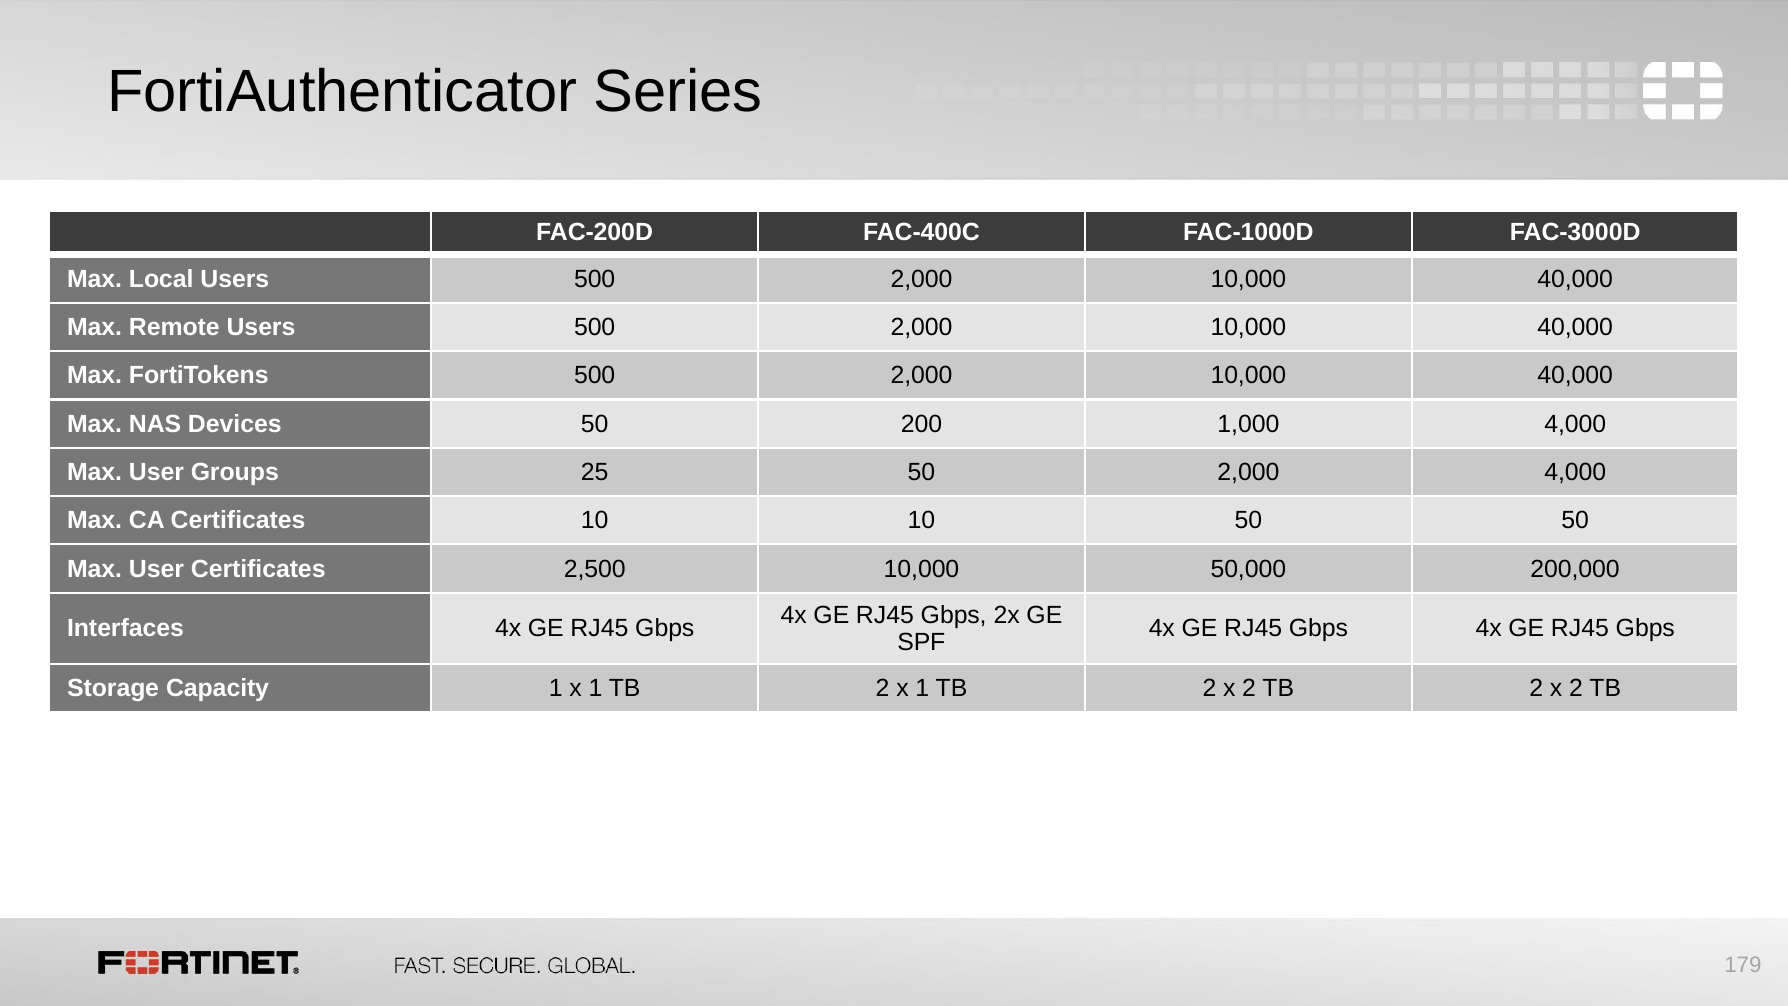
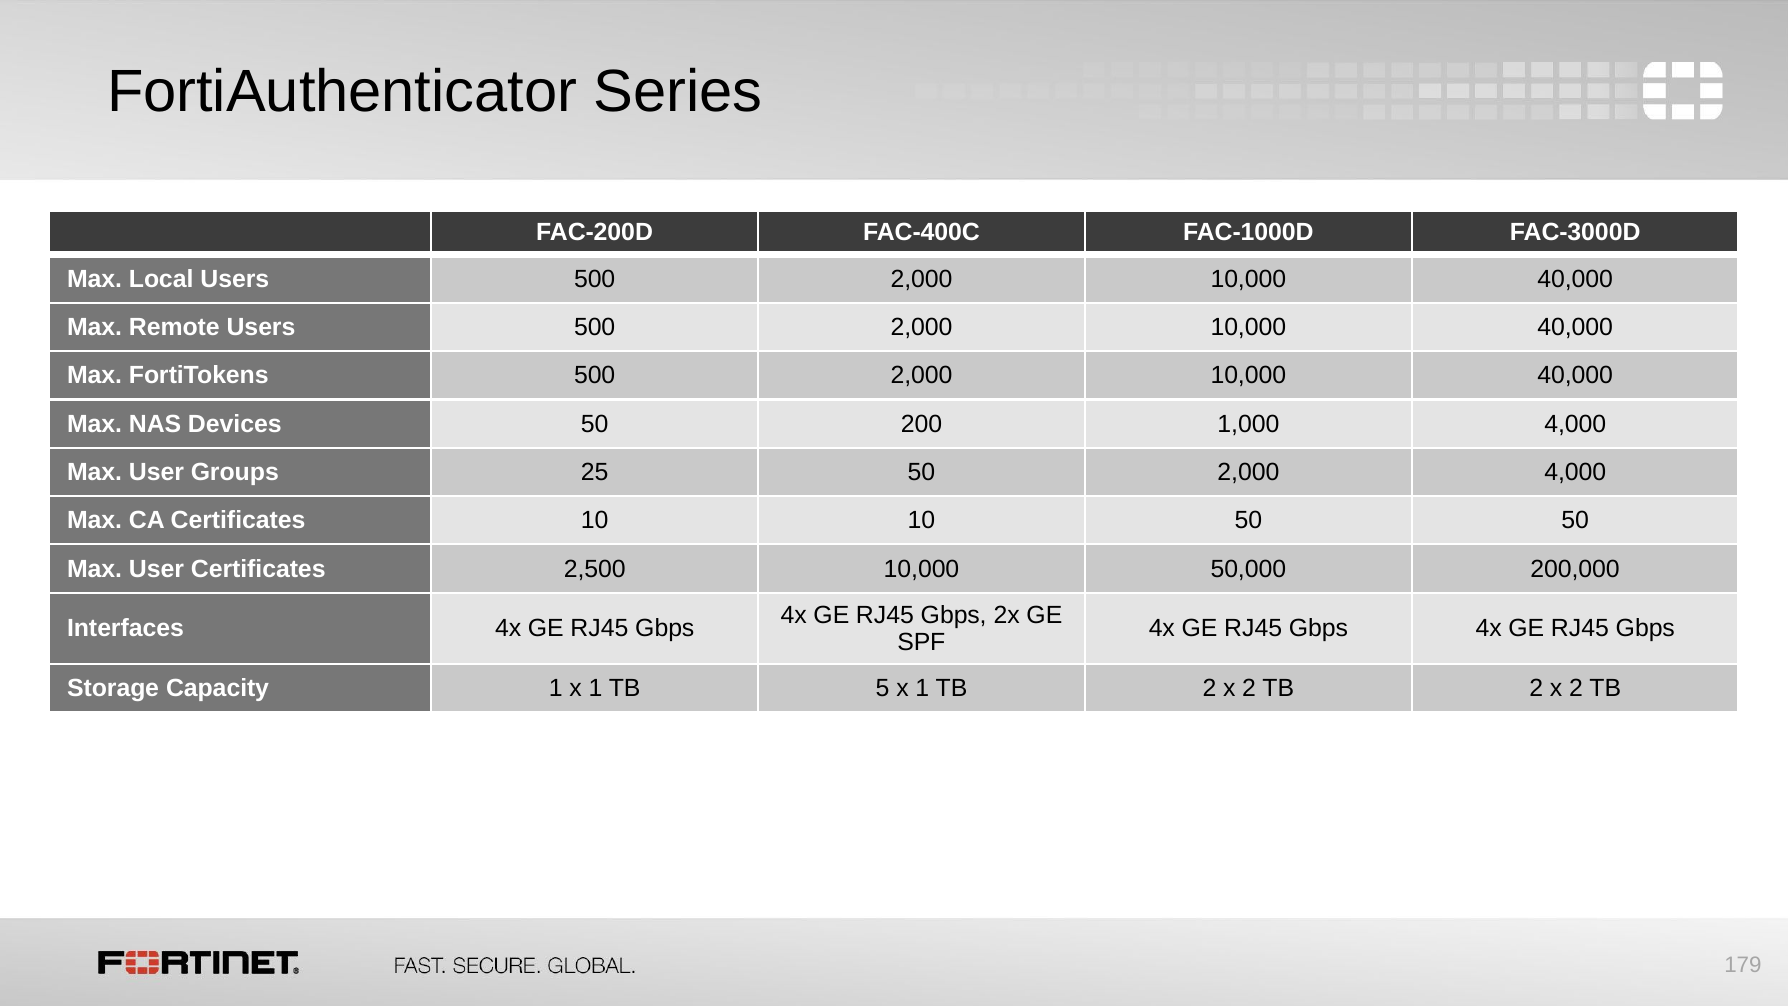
2 at (883, 689): 2 -> 5
